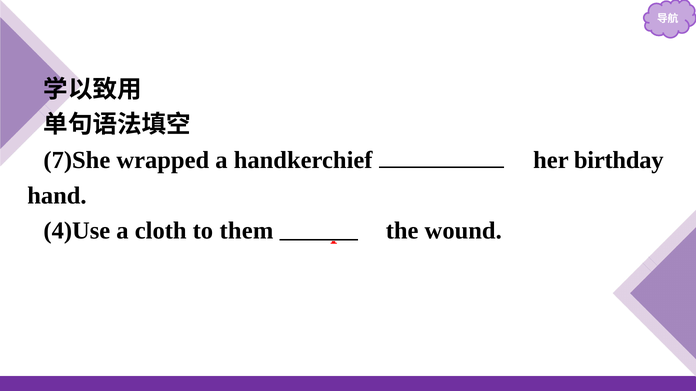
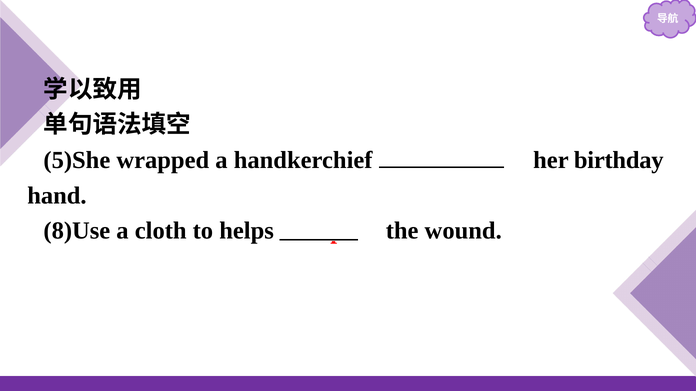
7)She: 7)She -> 5)She
4)Use: 4)Use -> 8)Use
them: them -> helps
